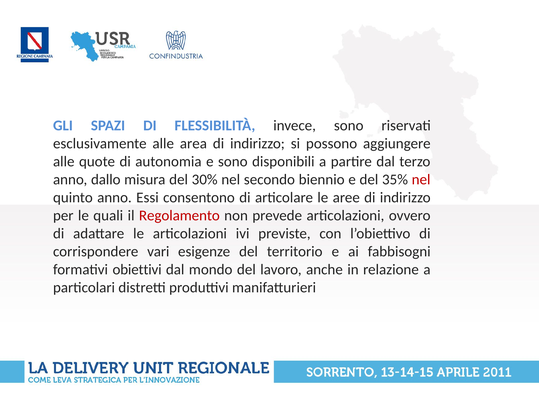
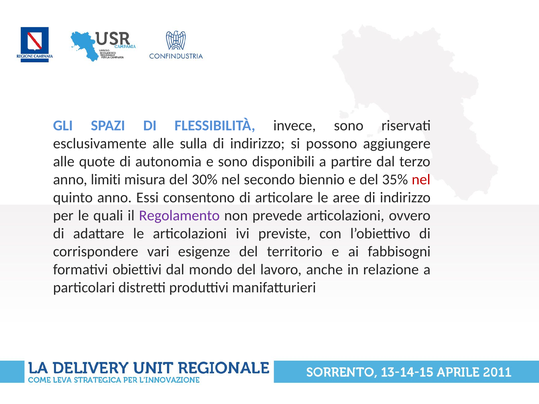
area: area -> sulla
dallo: dallo -> limiti
Regolamento colour: red -> purple
